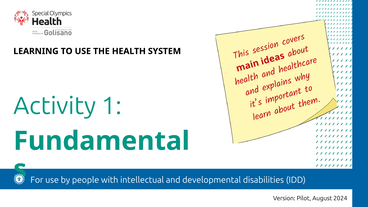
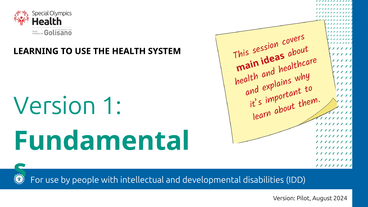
Activity at (55, 106): Activity -> Version
